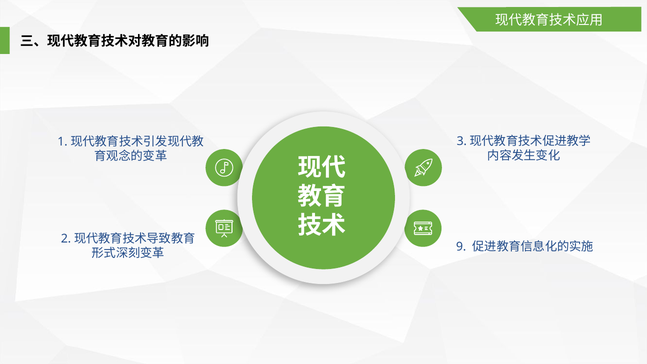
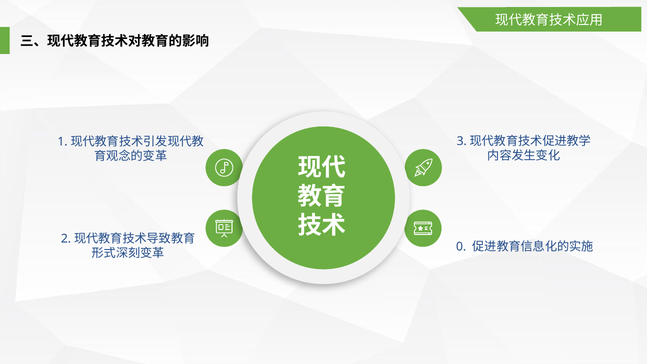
9: 9 -> 0
